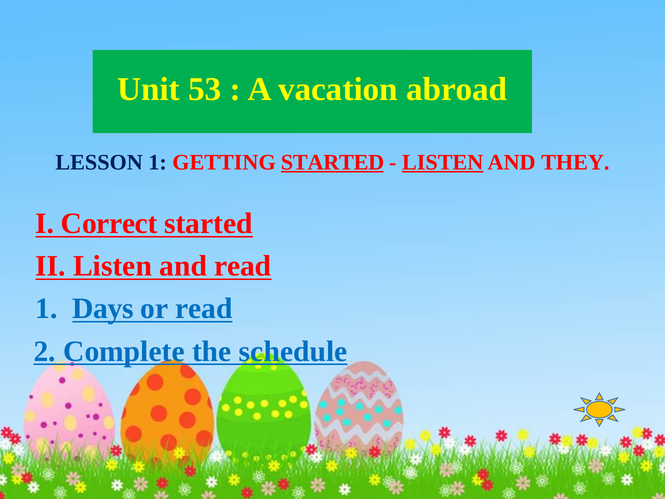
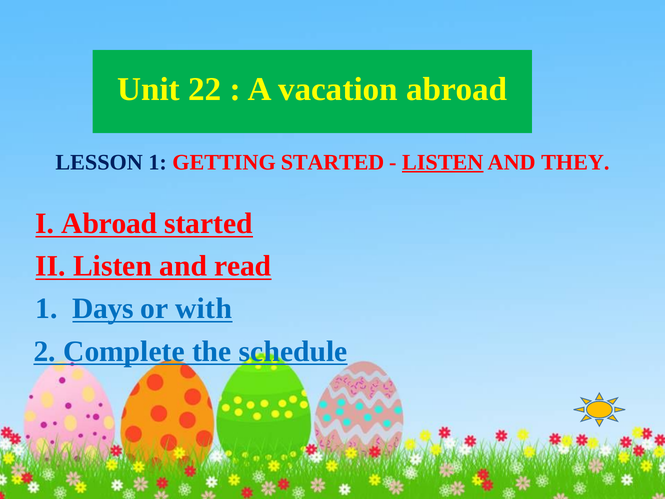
53: 53 -> 22
STARTED at (333, 162) underline: present -> none
I Correct: Correct -> Abroad
or read: read -> with
